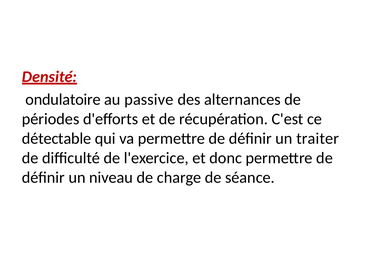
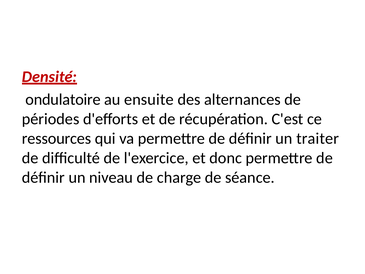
passive: passive -> ensuite
détectable: détectable -> ressources
